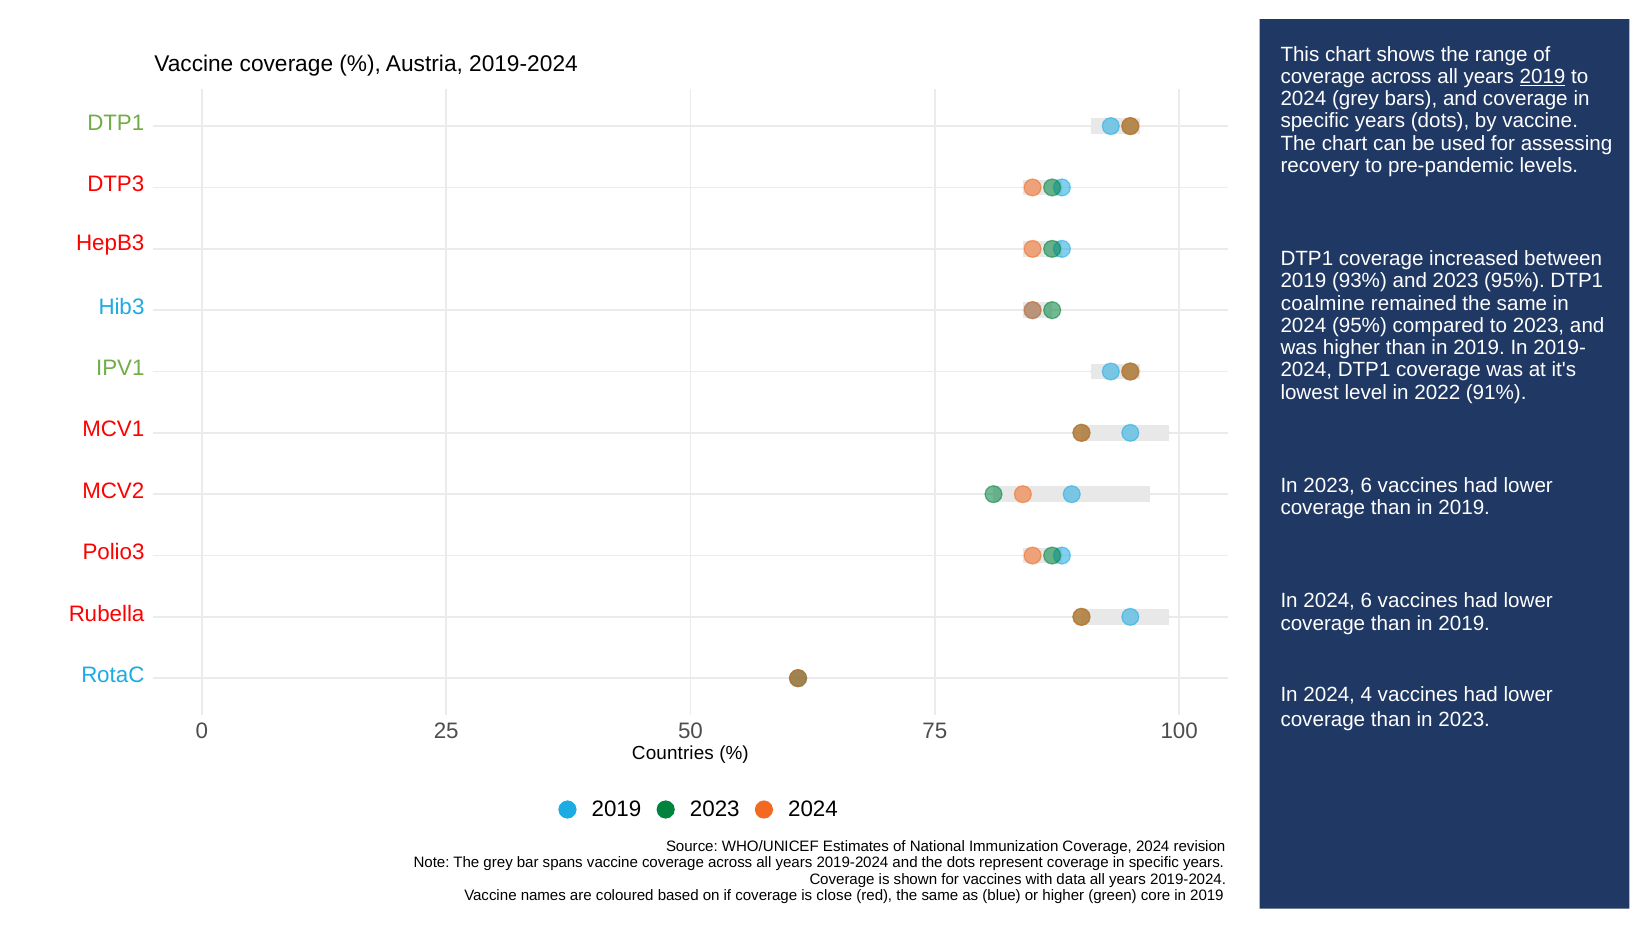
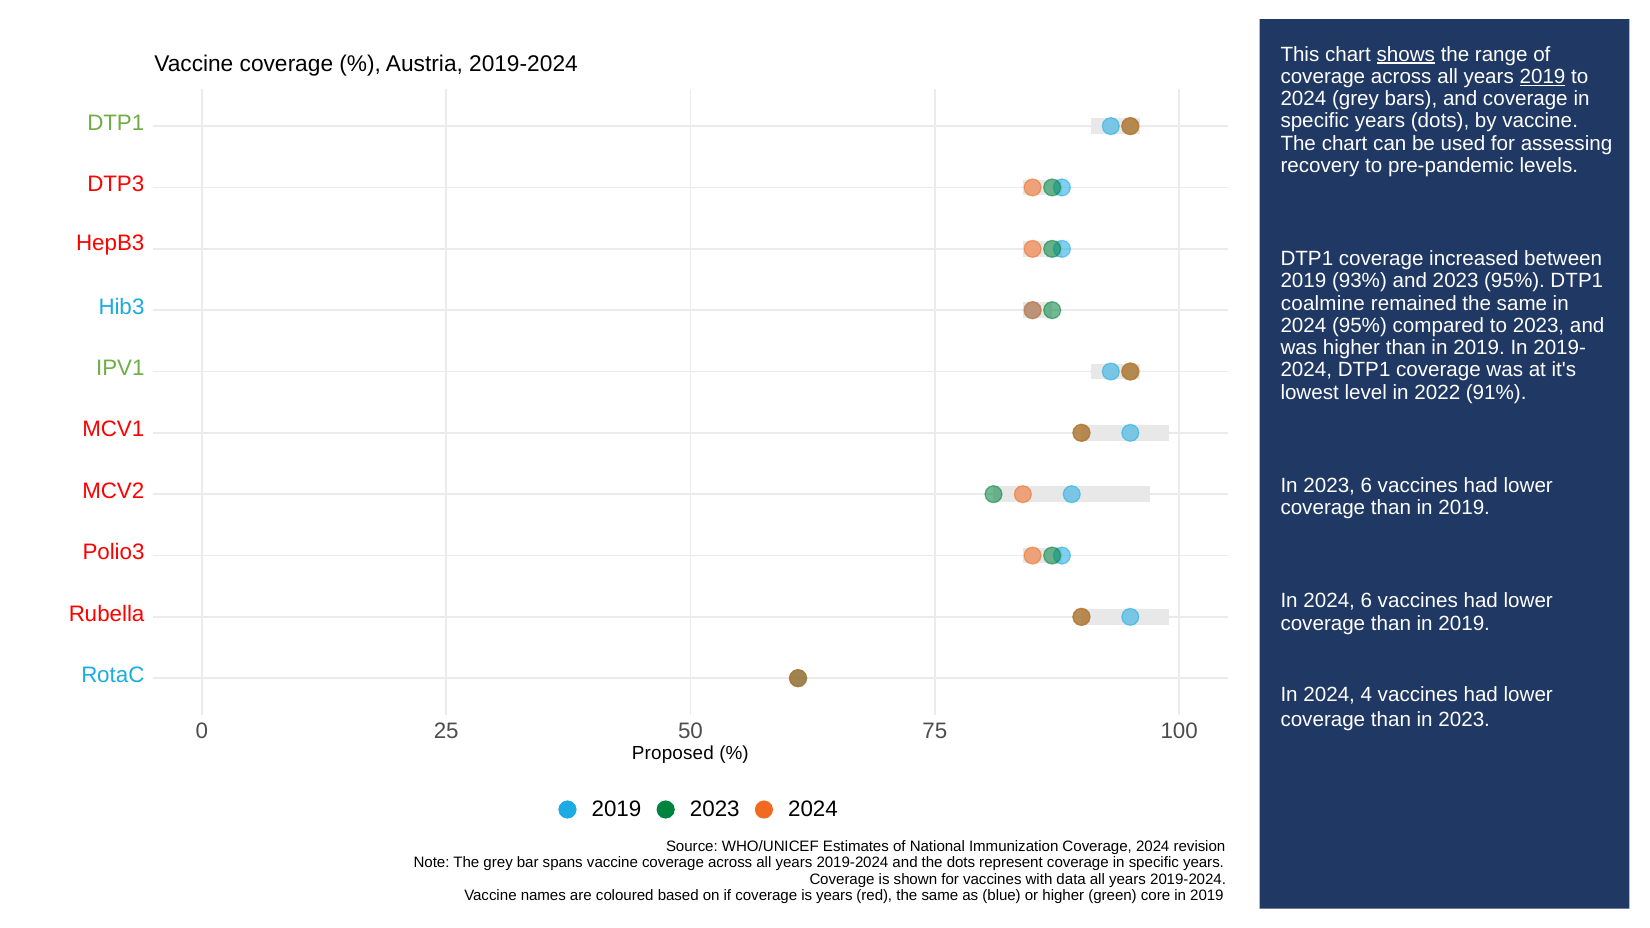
shows underline: none -> present
Countries: Countries -> Proposed
is close: close -> years
